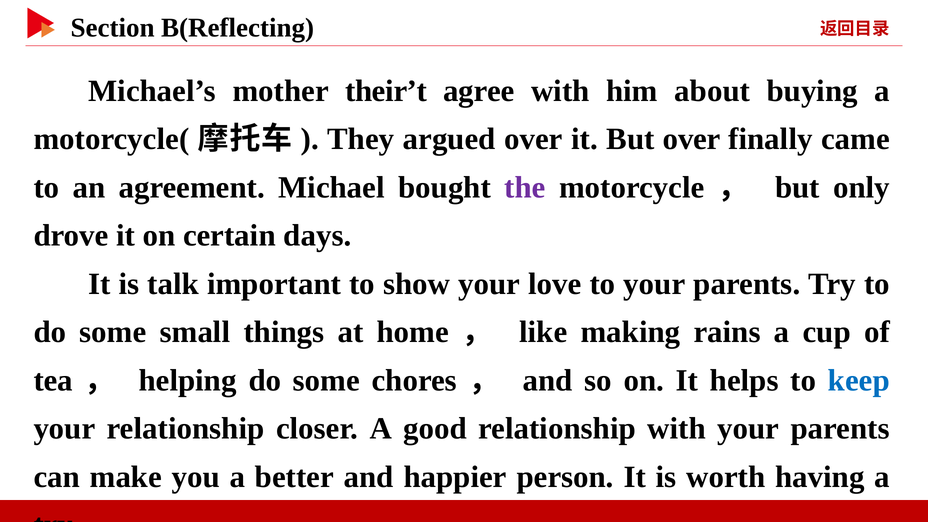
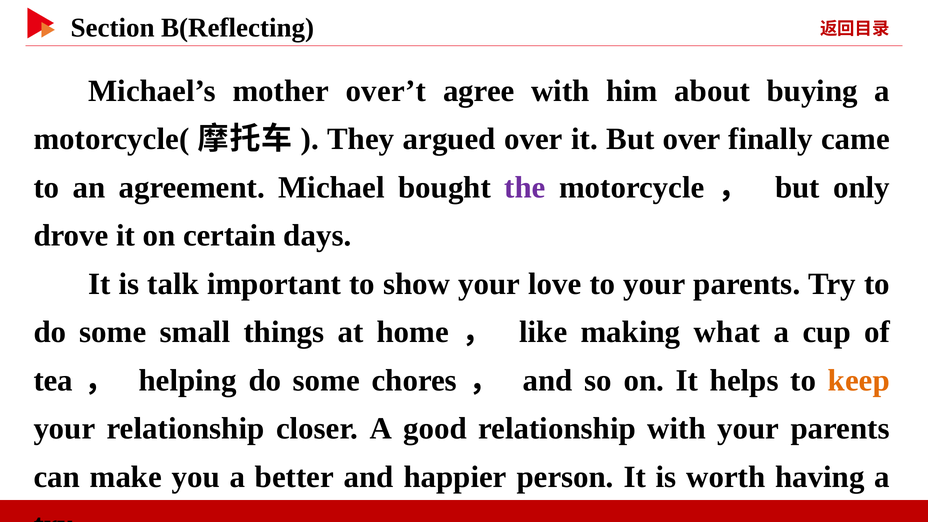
their’t: their’t -> over’t
rains: rains -> what
keep colour: blue -> orange
